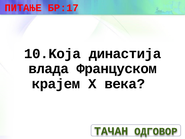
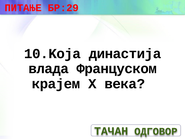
БР:17: БР:17 -> БР:29
